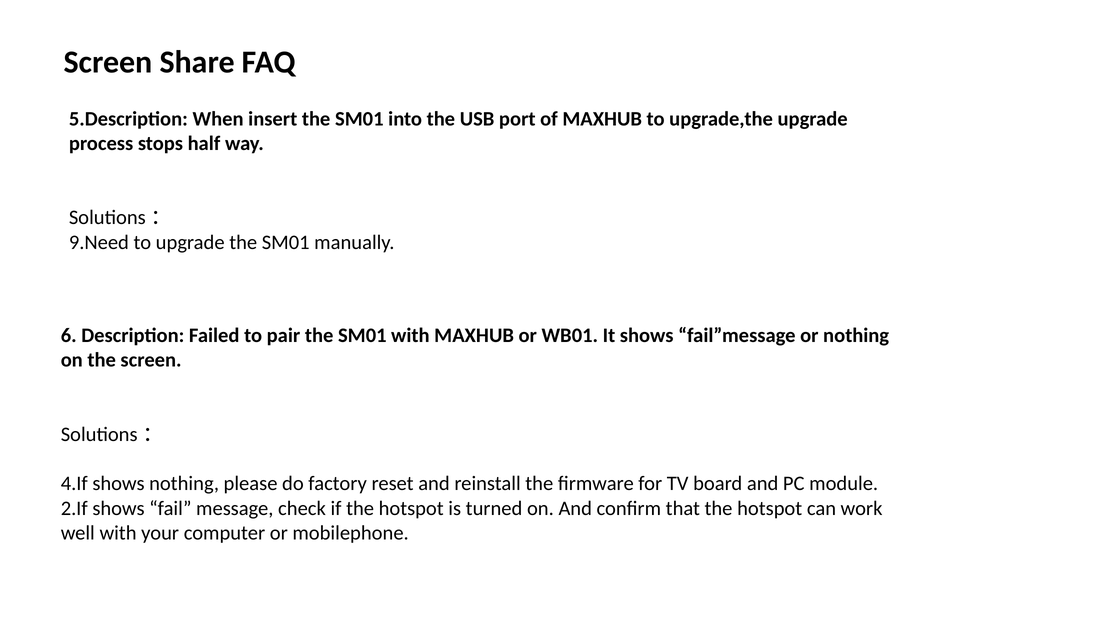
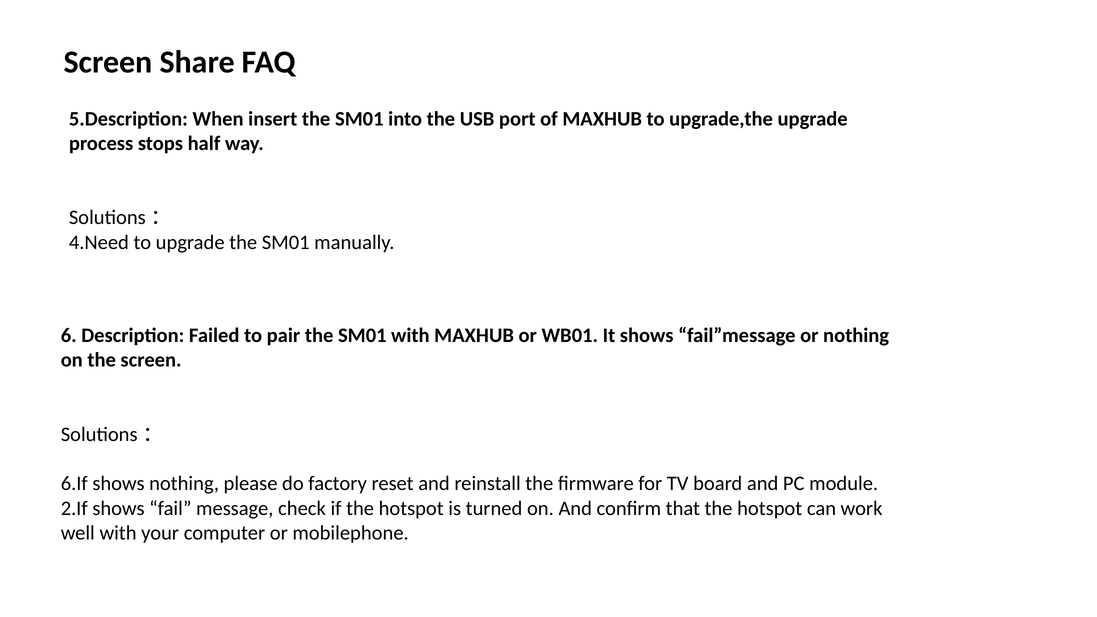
9.Need: 9.Need -> 4.Need
4.If: 4.If -> 6.If
